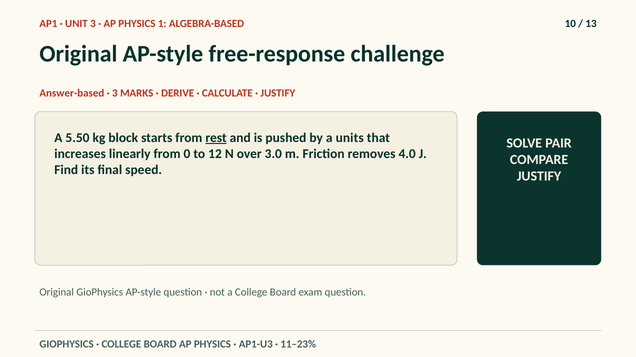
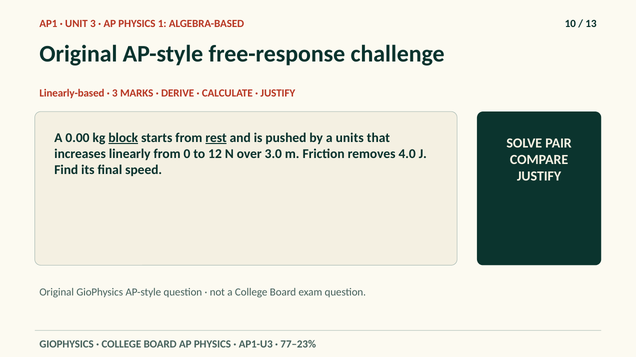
Answer-based: Answer-based -> Linearly-based
5.50: 5.50 -> 0.00
block underline: none -> present
11–23%: 11–23% -> 77–23%
